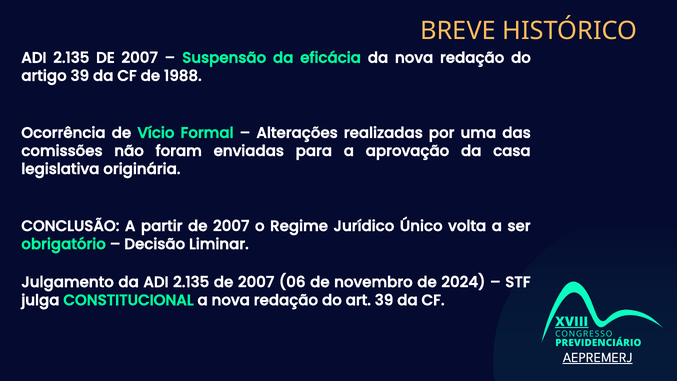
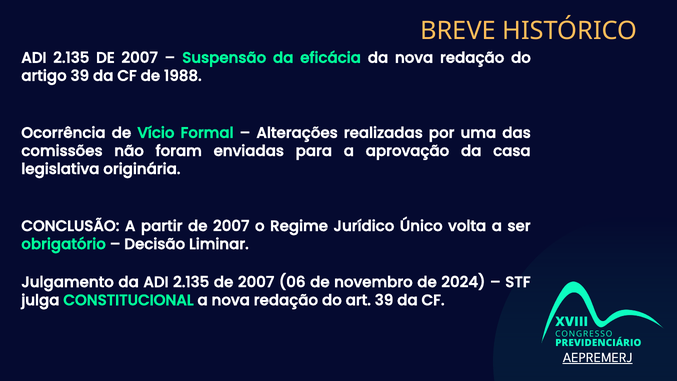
XVIII underline: present -> none
